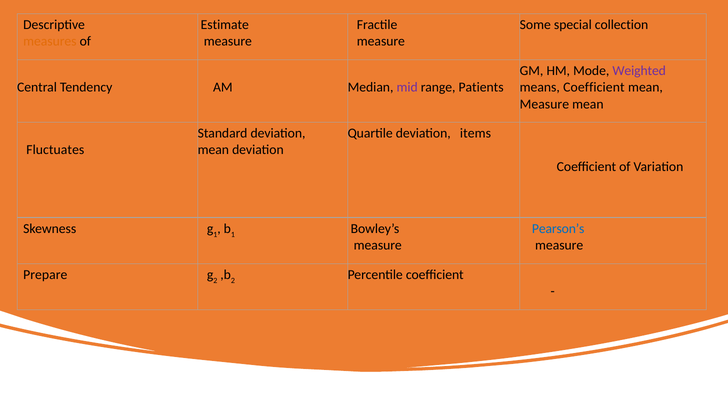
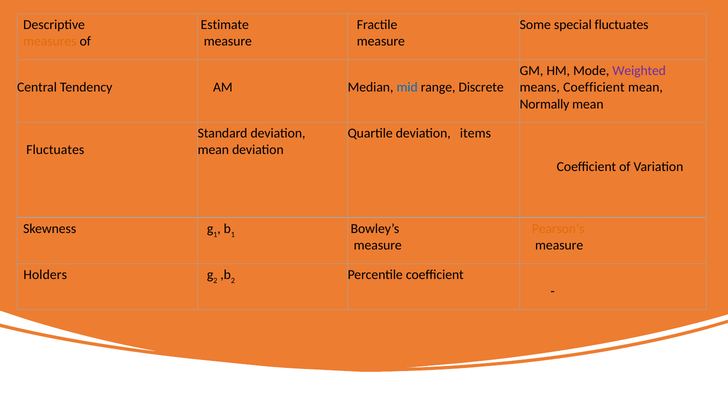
special collection: collection -> fluctuates
mid colour: purple -> blue
Patients: Patients -> Discrete
Measure at (544, 104): Measure -> Normally
Pearson’s colour: blue -> orange
Prepare: Prepare -> Holders
